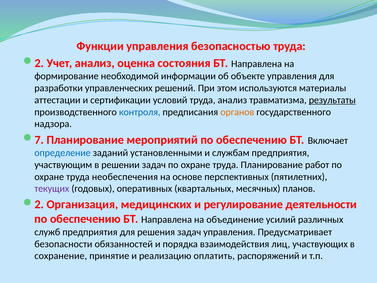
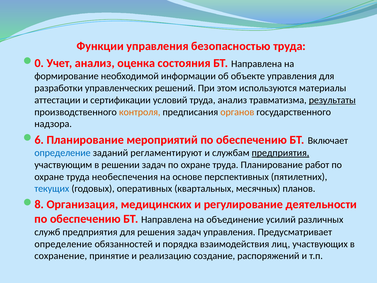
2 at (39, 63): 2 -> 0
контроля colour: blue -> orange
7: 7 -> 6
установленными: установленными -> регламентируют
предприятия at (280, 153) underline: none -> present
текущих colour: purple -> blue
2 at (39, 204): 2 -> 8
безопасности at (63, 244): безопасности -> определение
оплатить: оплатить -> создание
